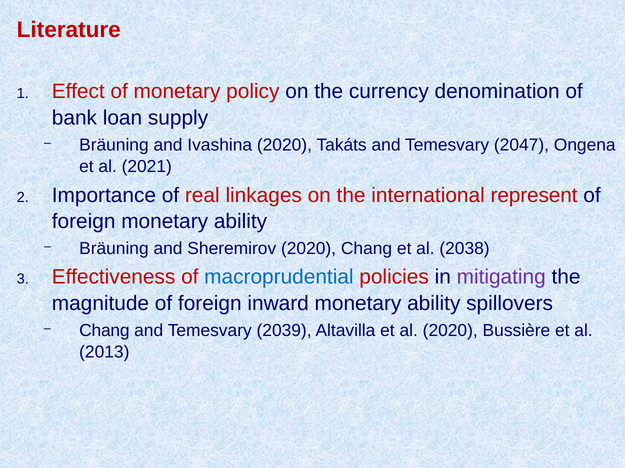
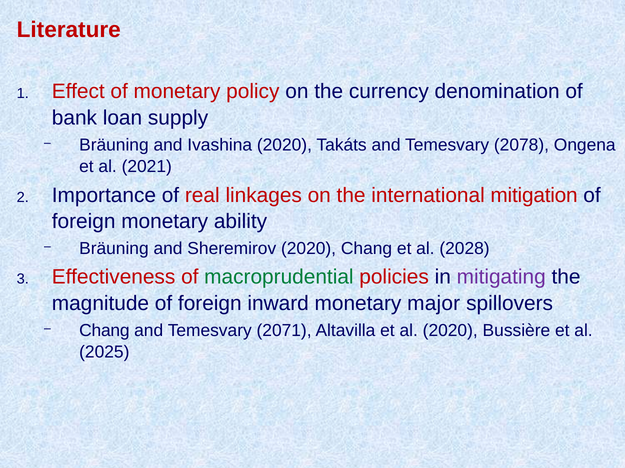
2047: 2047 -> 2078
represent: represent -> mitigation
2038: 2038 -> 2028
macroprudential colour: blue -> green
inward monetary ability: ability -> major
2039: 2039 -> 2071
2013: 2013 -> 2025
